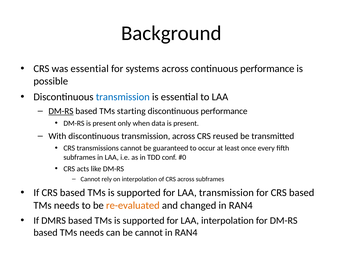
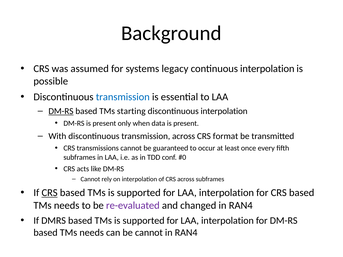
was essential: essential -> assumed
systems across: across -> legacy
continuous performance: performance -> interpolation
discontinuous performance: performance -> interpolation
reused: reused -> format
CRS at (50, 193) underline: none -> present
transmission at (226, 193): transmission -> interpolation
re-evaluated colour: orange -> purple
